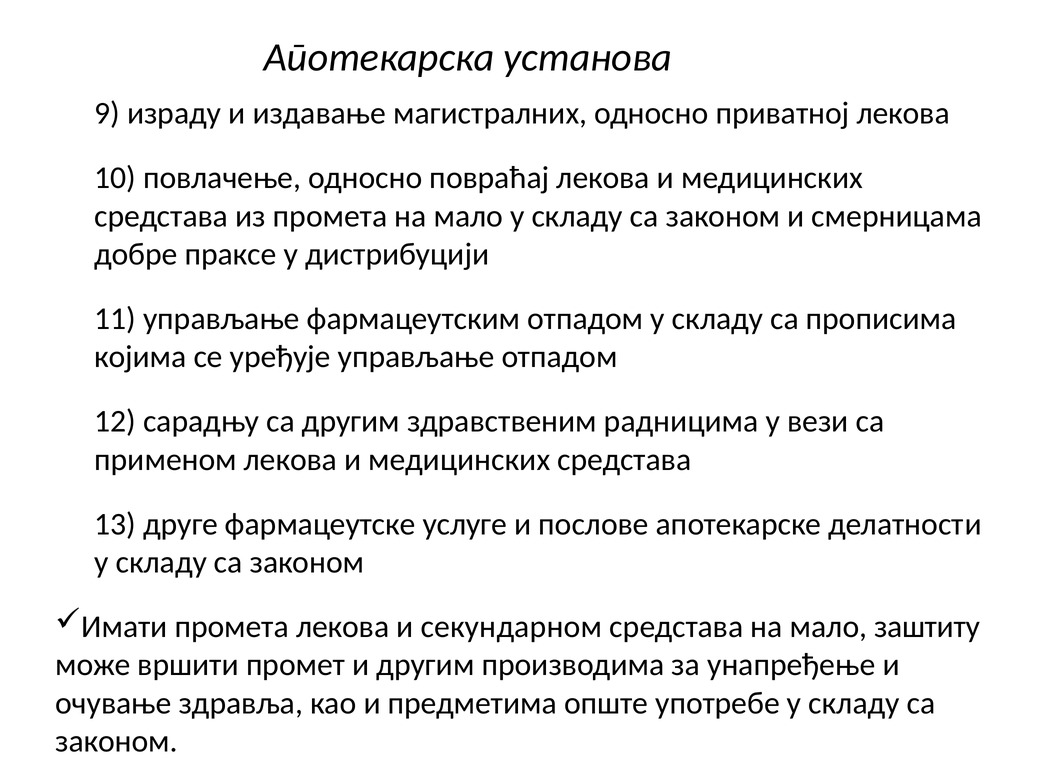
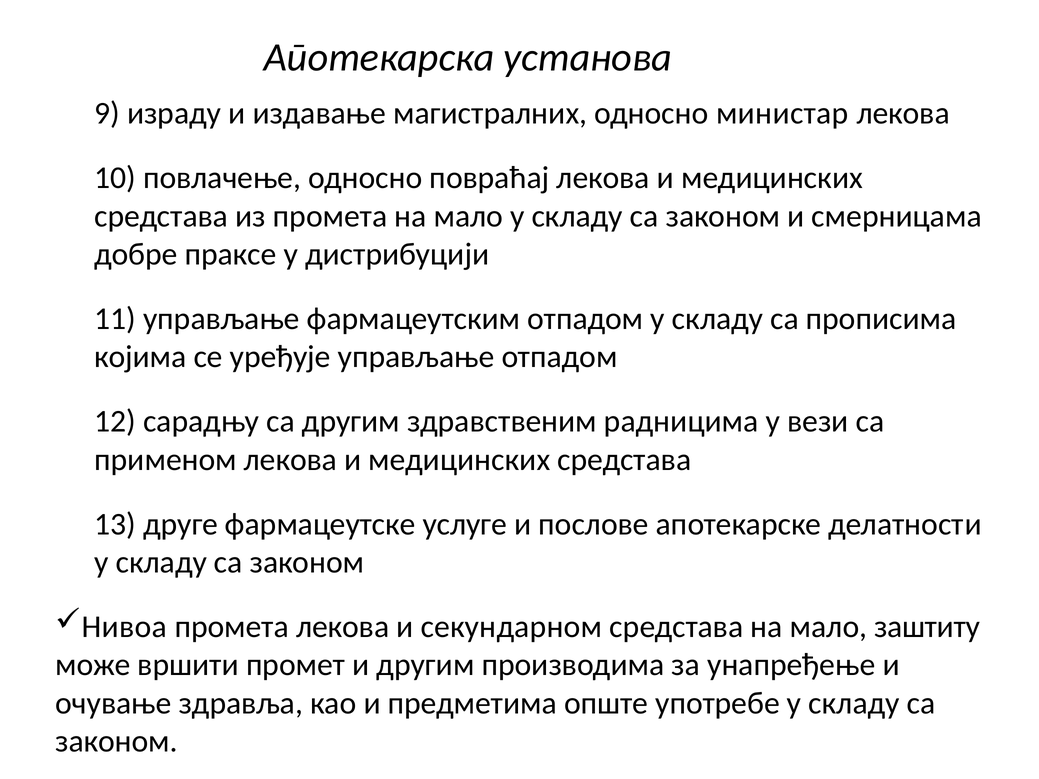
односно приватној: приватној -> министар
Имати: Имати -> Нивоа
